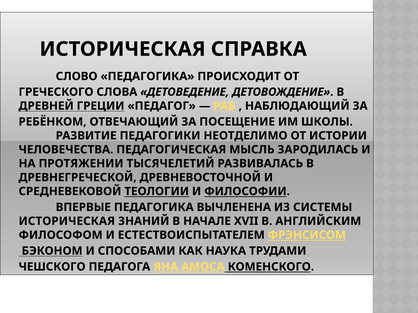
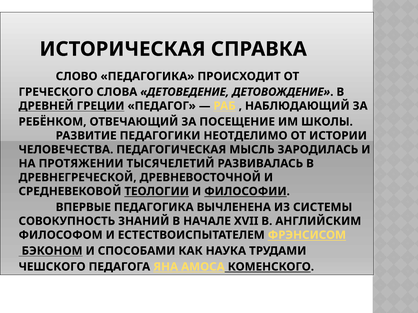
ИСТОРИЧЕСКАЯ at (67, 221): ИСТОРИЧЕСКАЯ -> СОВОКУПНОСТЬ
